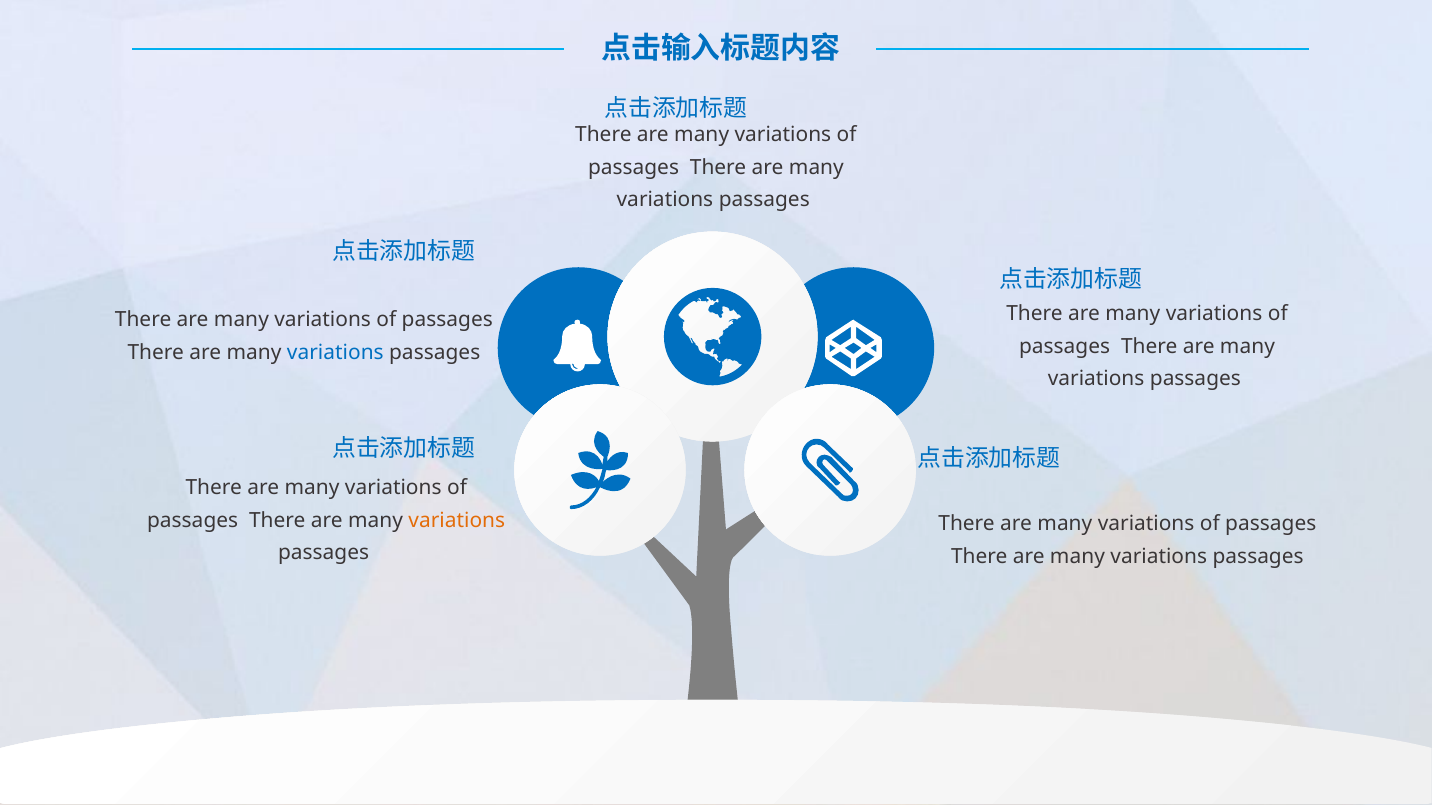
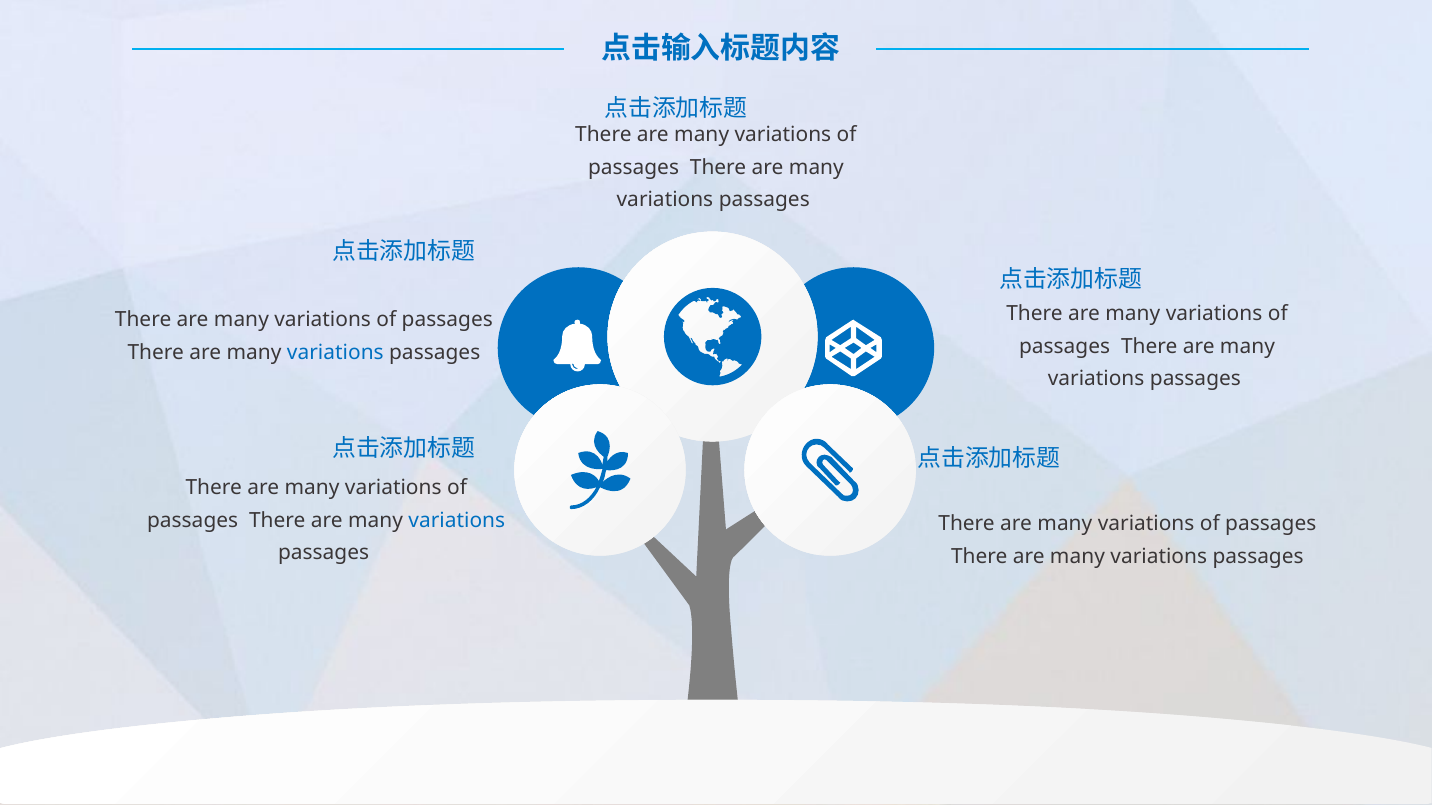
variations at (457, 521) colour: orange -> blue
